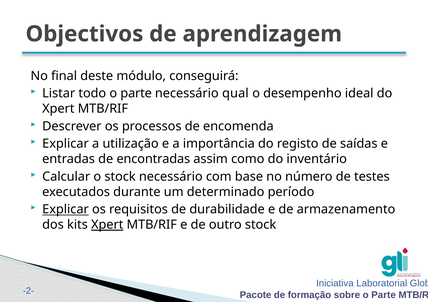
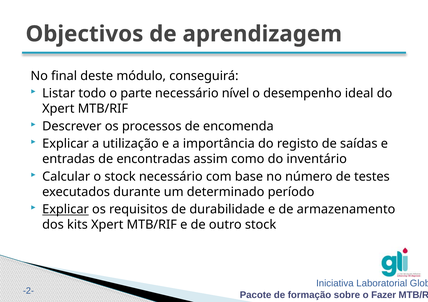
qual: qual -> nível
Xpert at (107, 225) underline: present -> none
Parte at (384, 295): Parte -> Fazer
